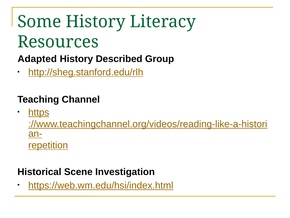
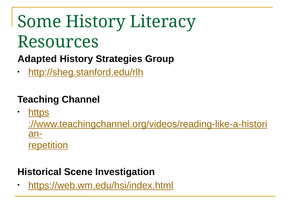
Described: Described -> Strategies
